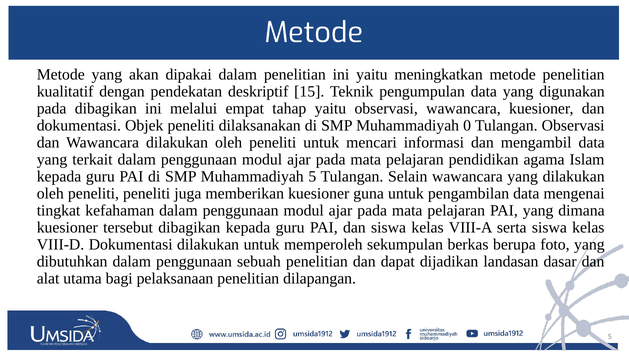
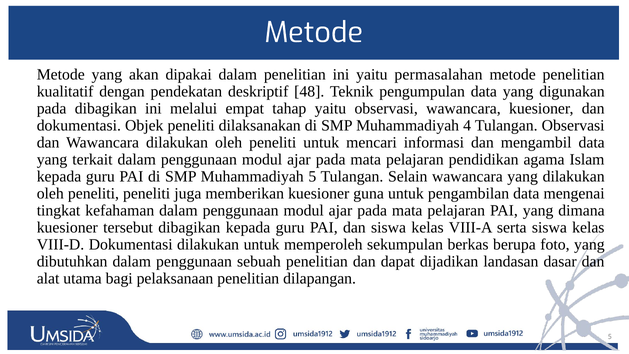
meningkatkan: meningkatkan -> permasalahan
15: 15 -> 48
0: 0 -> 4
